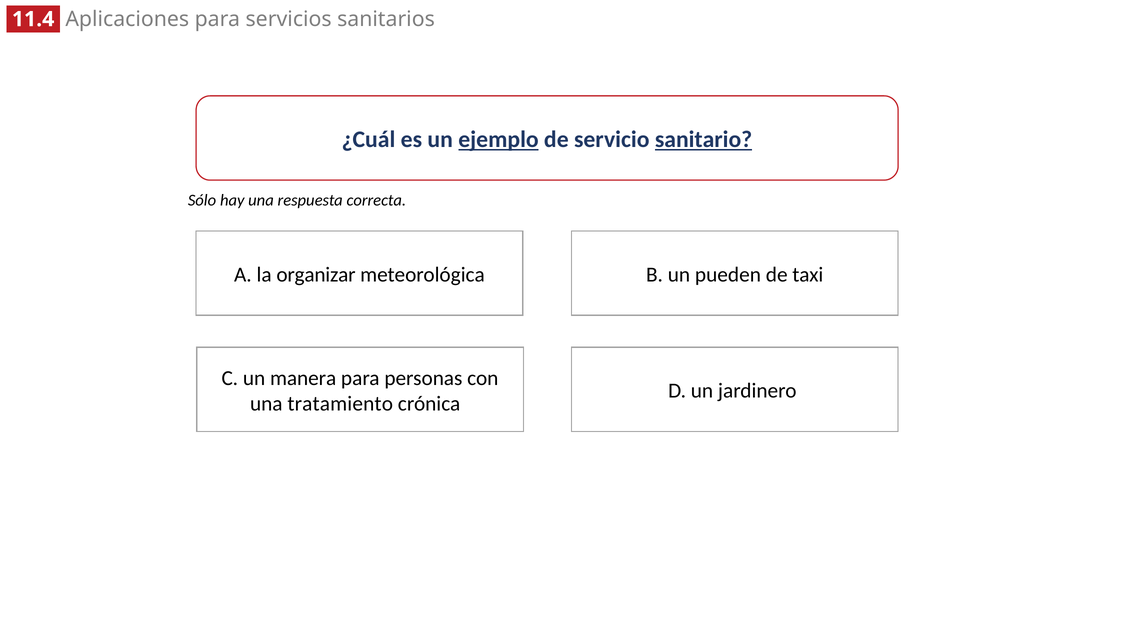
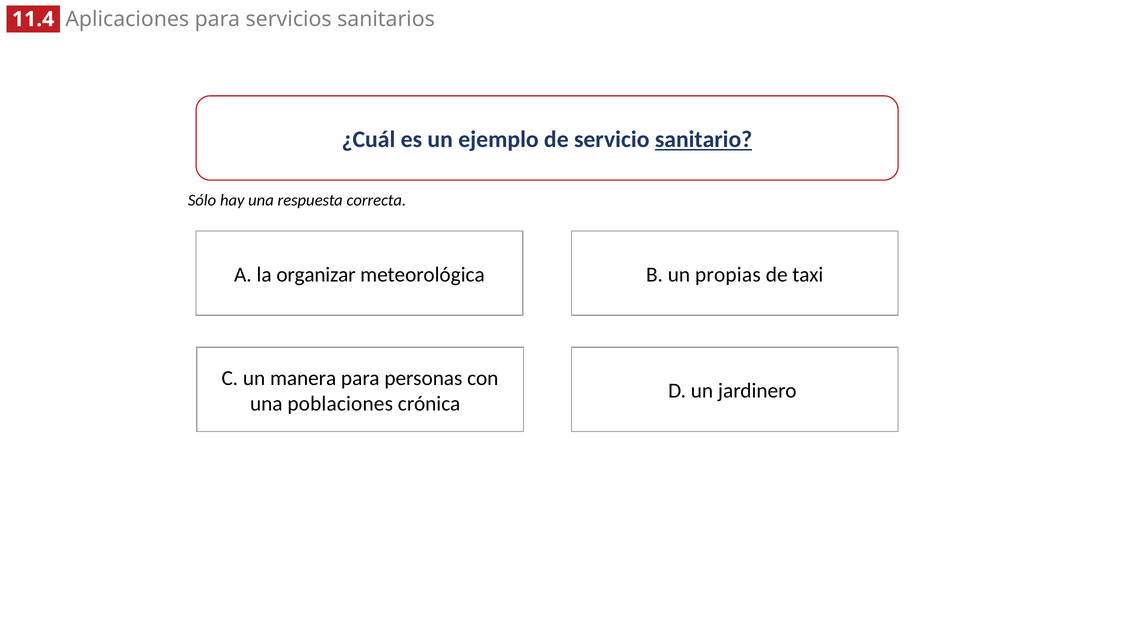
ejemplo underline: present -> none
pueden: pueden -> propias
tratamiento: tratamiento -> poblaciones
